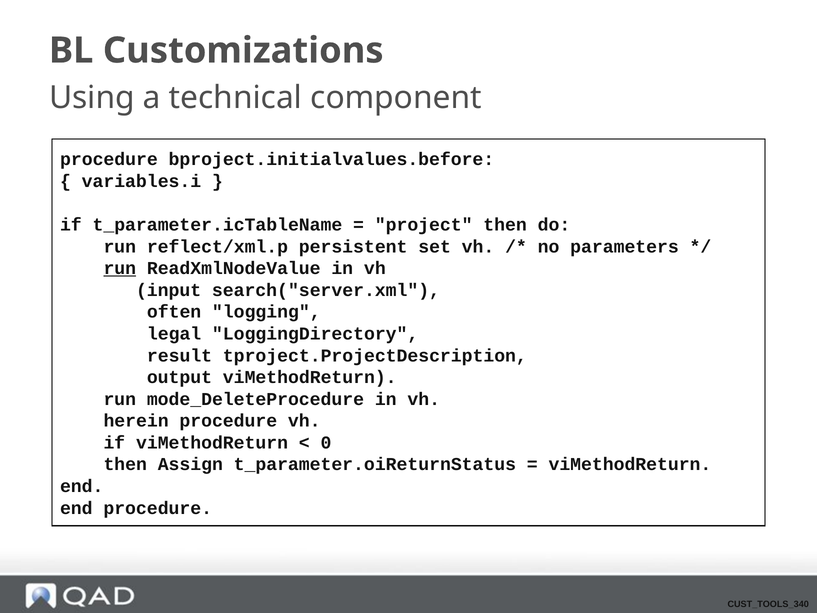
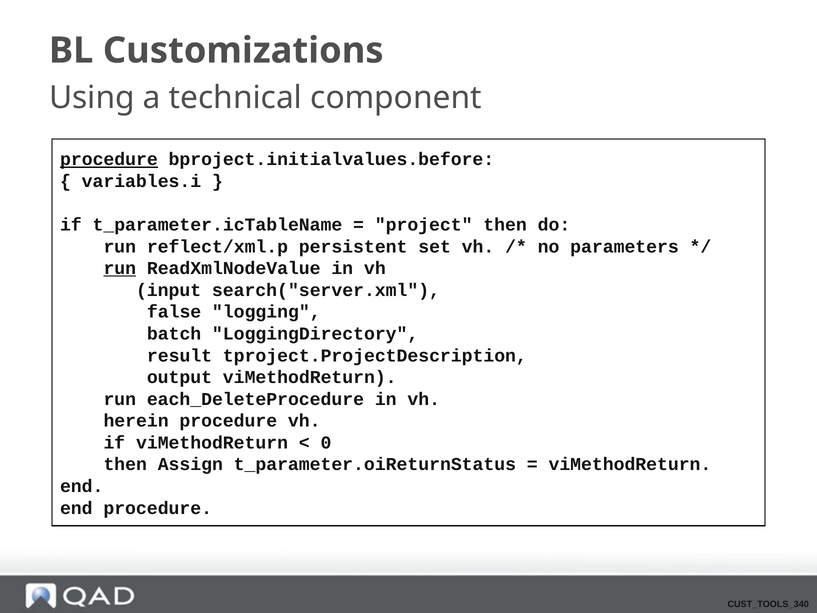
procedure at (109, 159) underline: none -> present
often: often -> false
legal: legal -> batch
mode_DeleteProcedure: mode_DeleteProcedure -> each_DeleteProcedure
